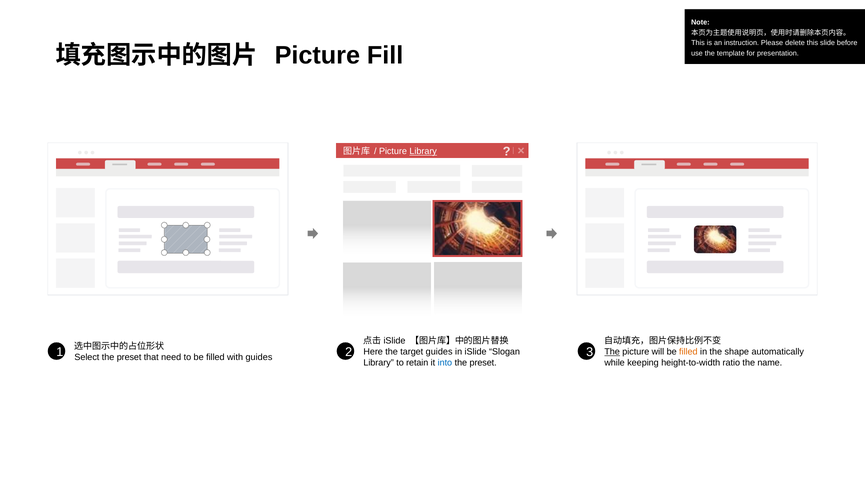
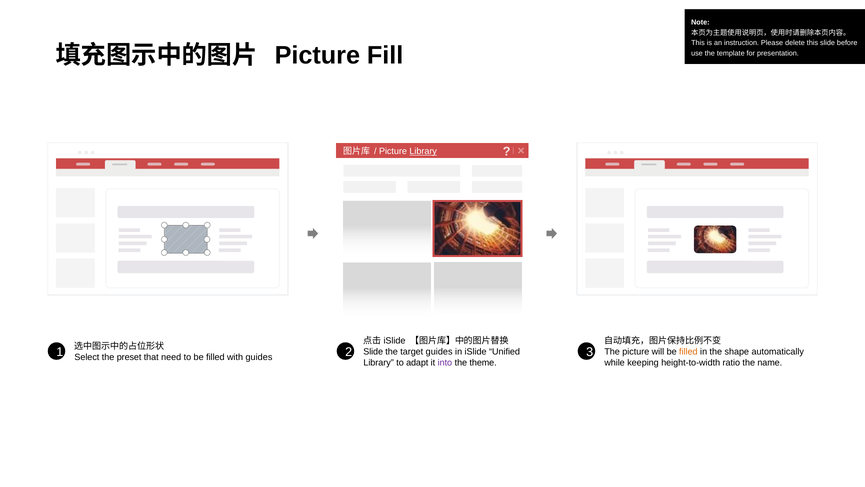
Here at (373, 351): Here -> Slide
Slogan: Slogan -> Unified
The at (612, 351) underline: present -> none
retain: retain -> adapt
into colour: blue -> purple
preset at (483, 362): preset -> theme
